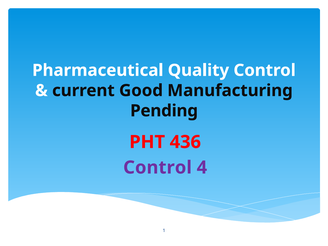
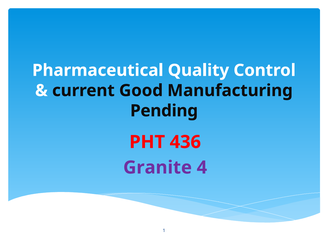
Control at (158, 168): Control -> Granite
